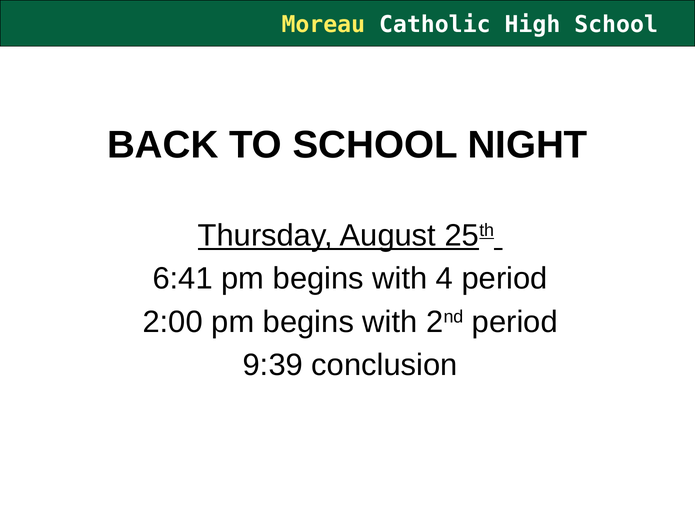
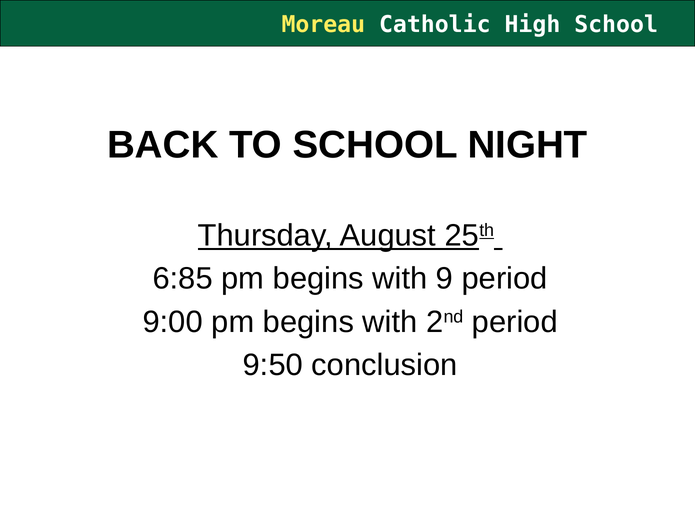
6:41: 6:41 -> 6:85
4: 4 -> 9
2:00: 2:00 -> 9:00
9:39: 9:39 -> 9:50
